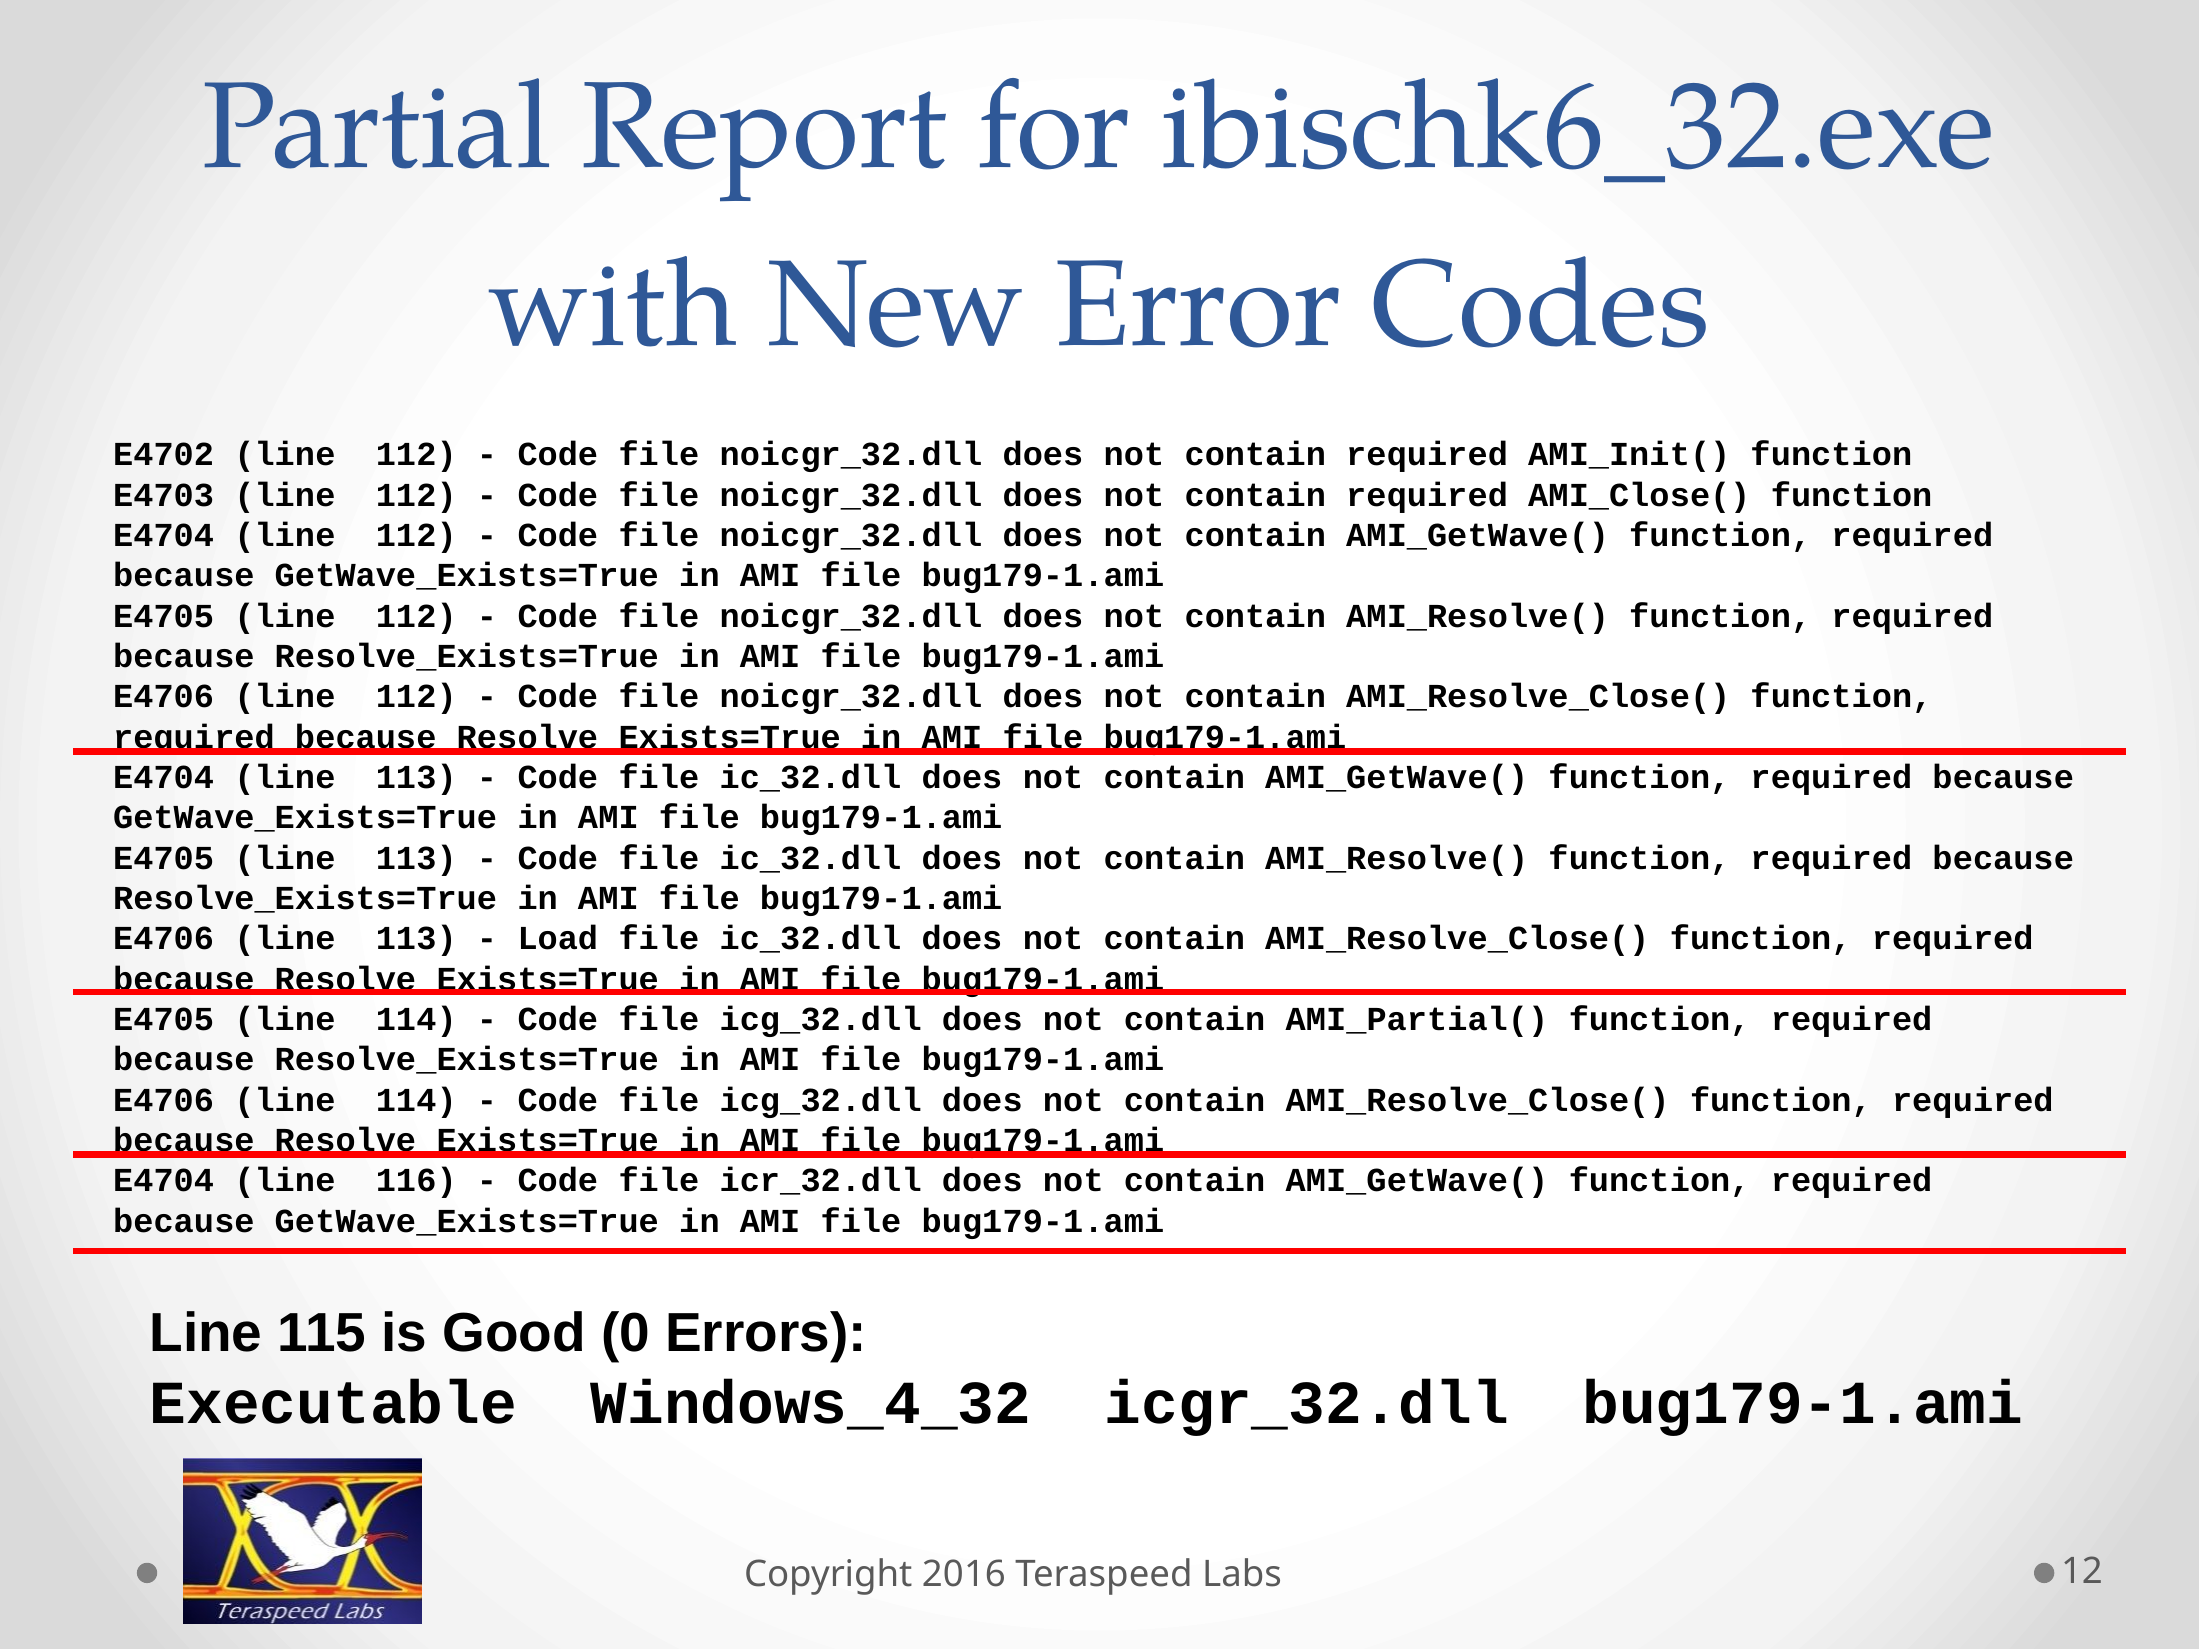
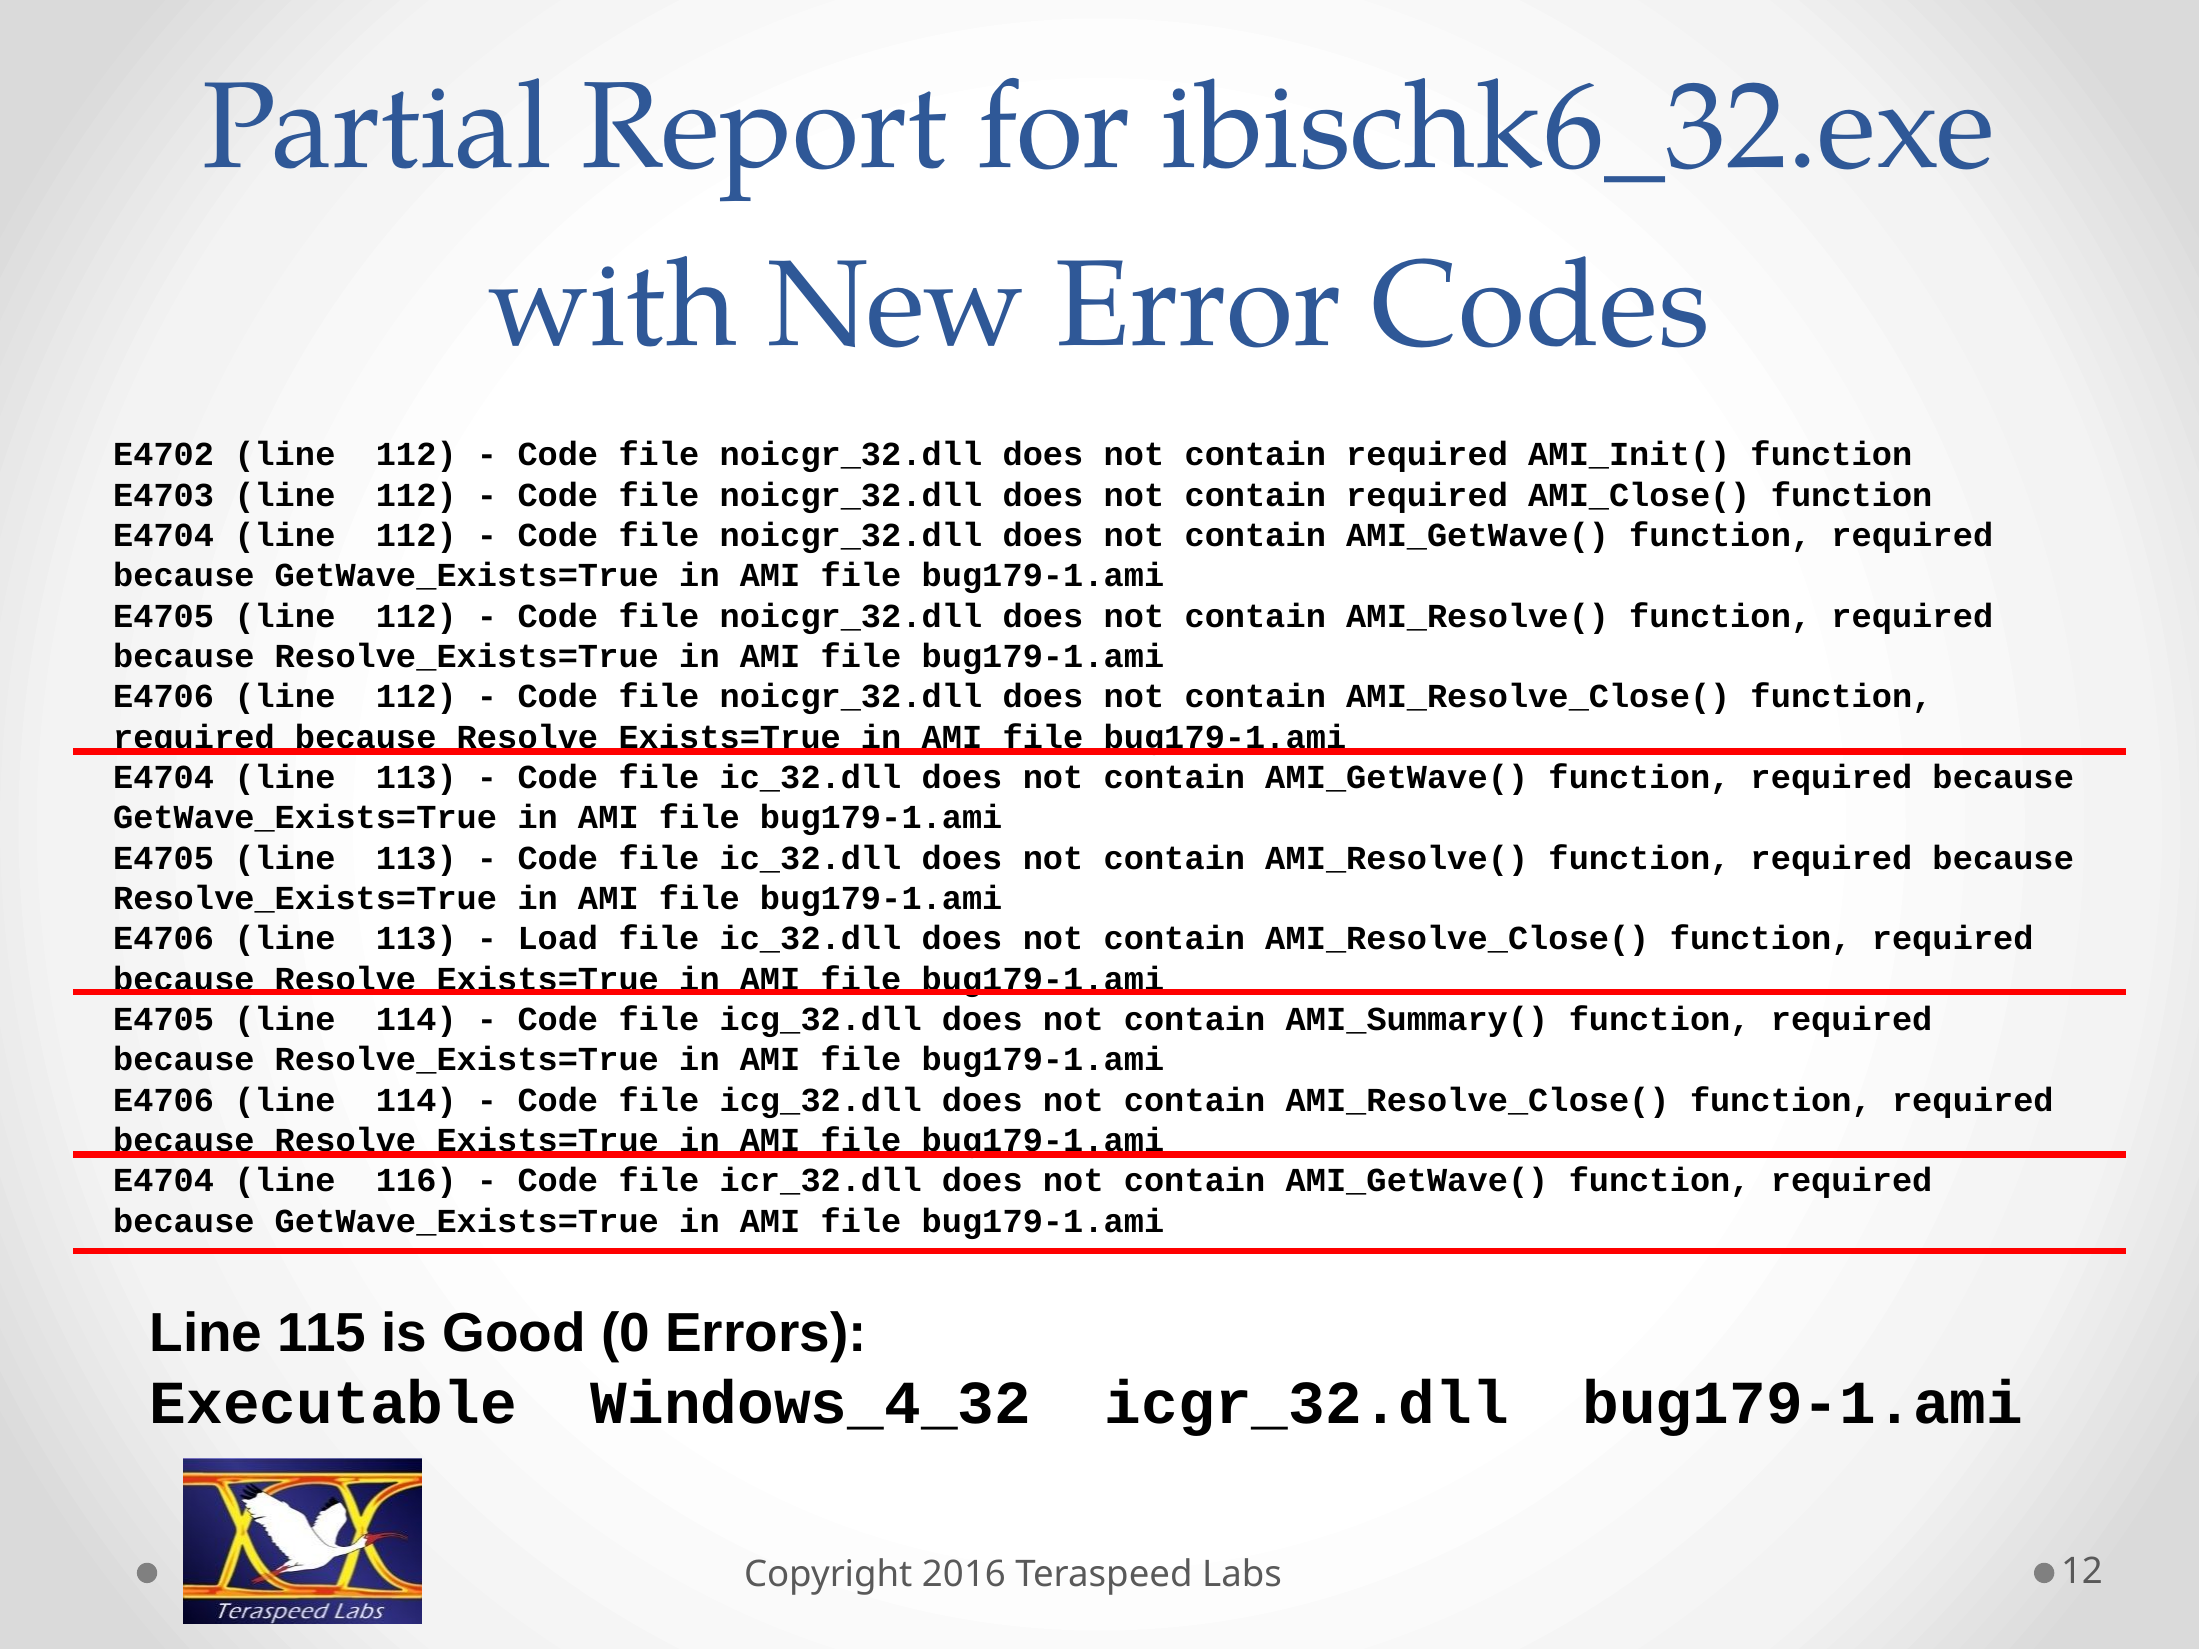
AMI_Partial(: AMI_Partial( -> AMI_Summary(
